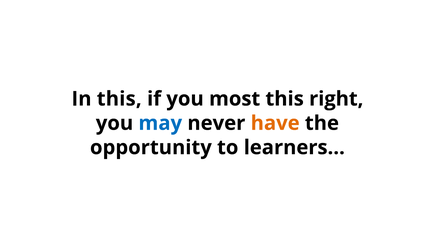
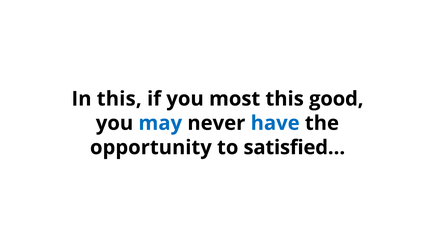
right: right -> good
have colour: orange -> blue
learners…: learners… -> satisfied…
